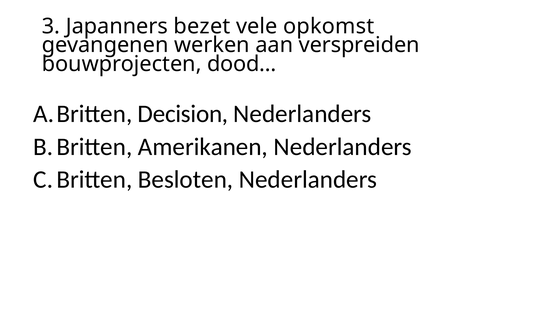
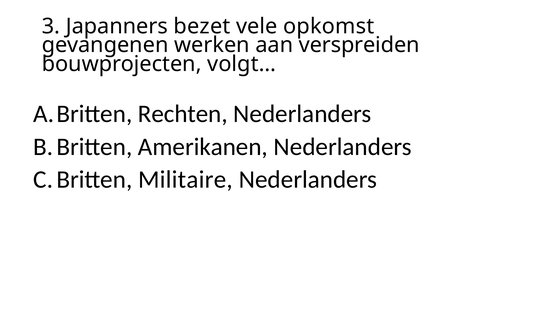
dood…: dood… -> volgt…
Decision: Decision -> Rechten
Besloten: Besloten -> Militaire
